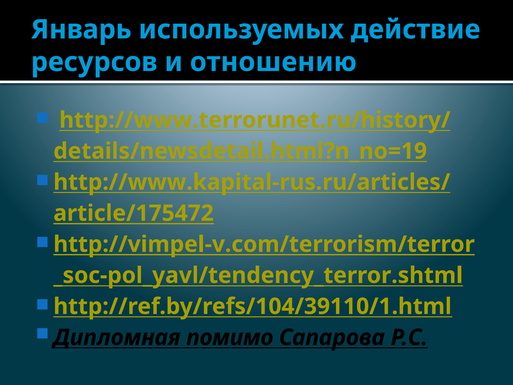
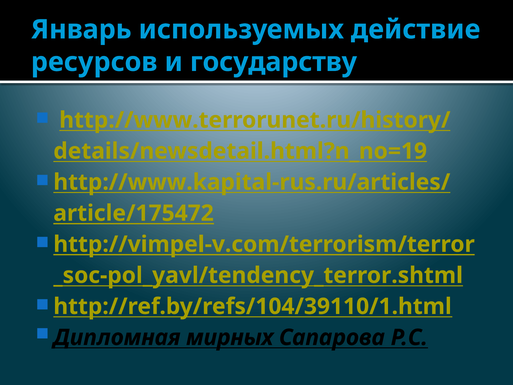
отношению: отношению -> государству
помимо: помимо -> мирных
